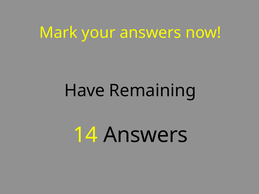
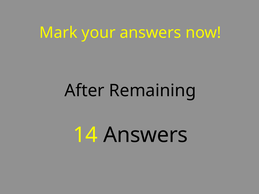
Have: Have -> After
